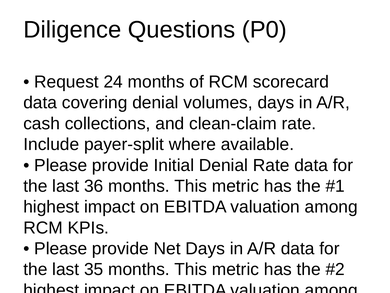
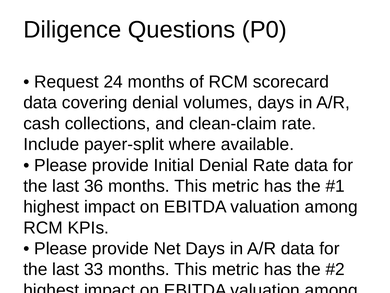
35: 35 -> 33
